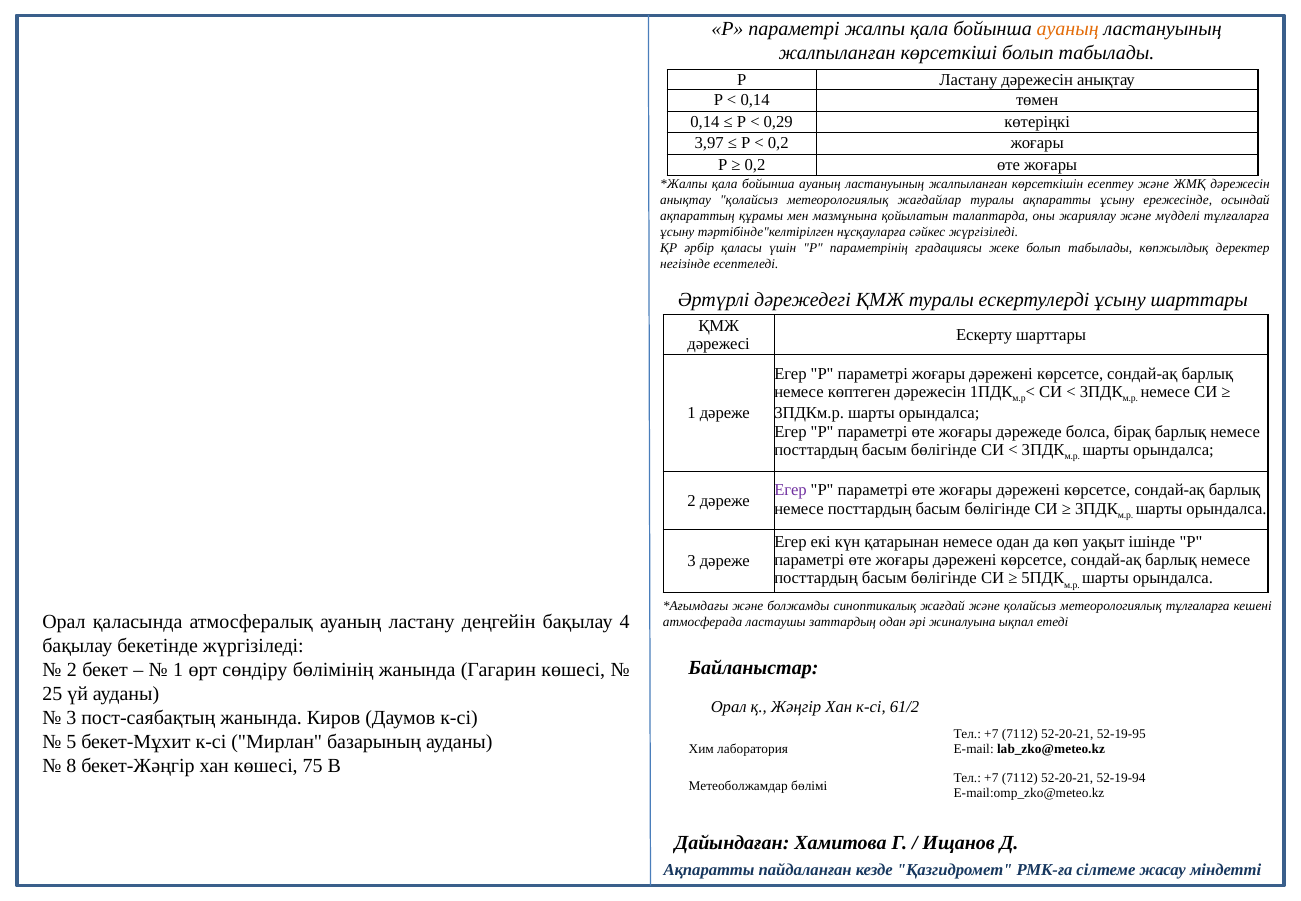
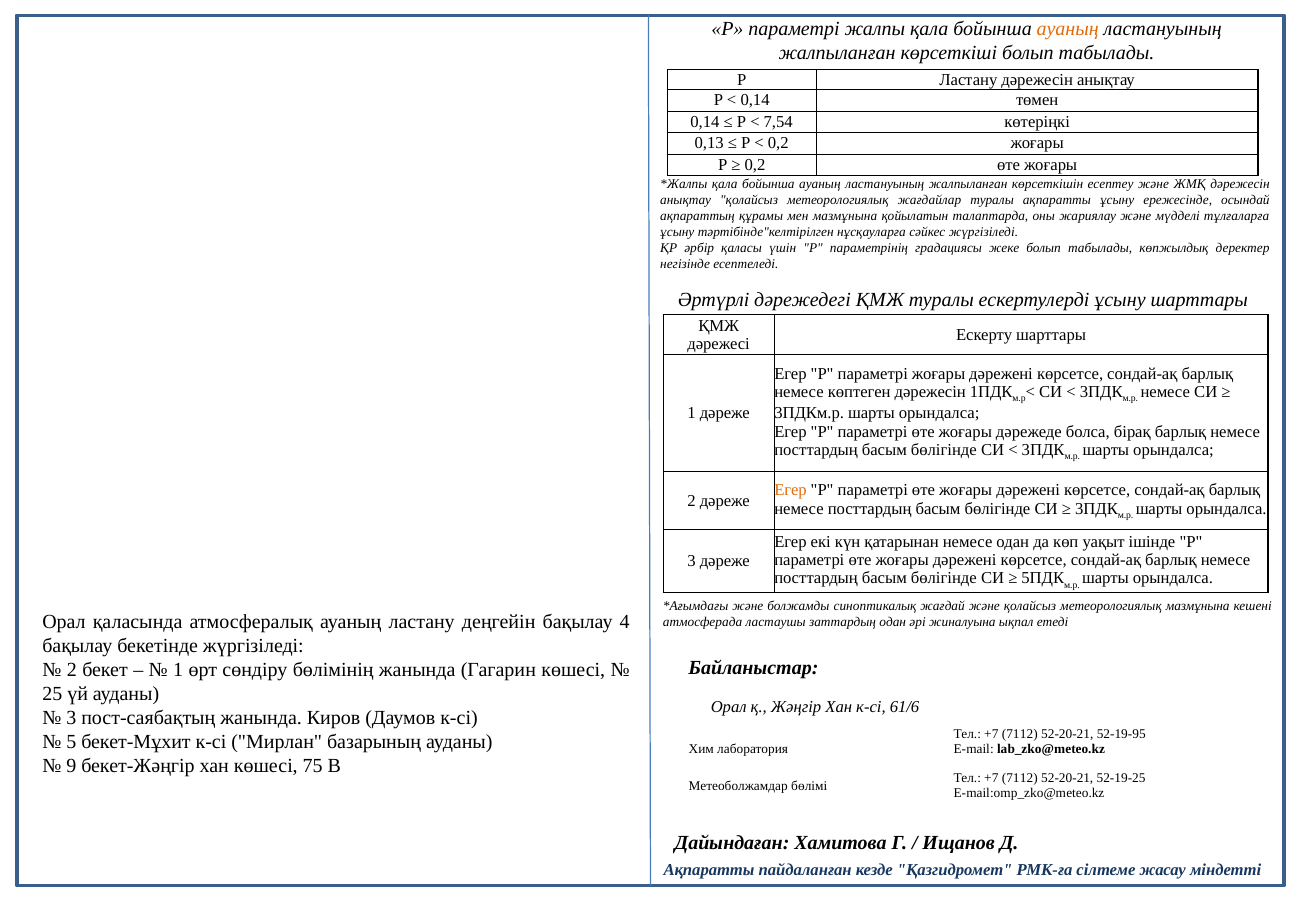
0,29: 0,29 -> 7,54
3,97: 3,97 -> 0,13
Егер at (791, 490) colour: purple -> orange
метеорологиялық тұлғаларға: тұлғаларға -> мазмұнына
61/2: 61/2 -> 61/6
8: 8 -> 9
52-19-94: 52-19-94 -> 52-19-25
